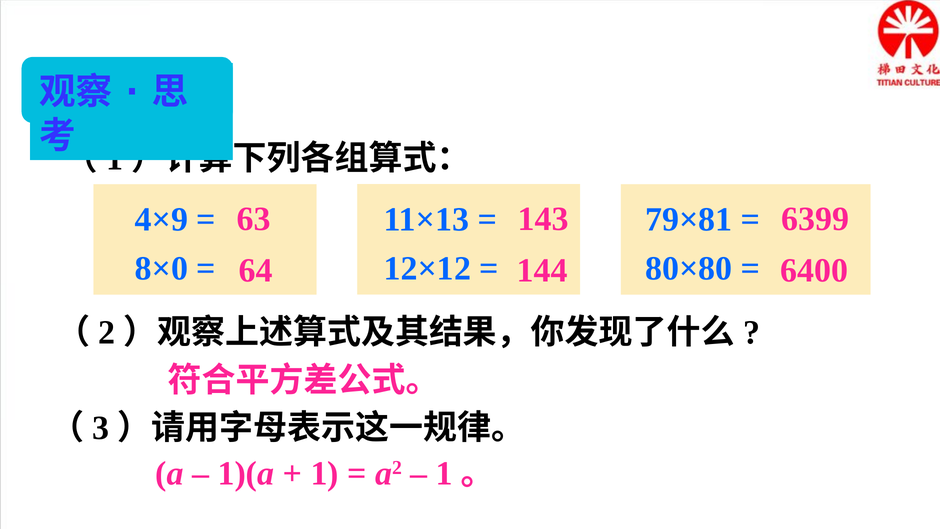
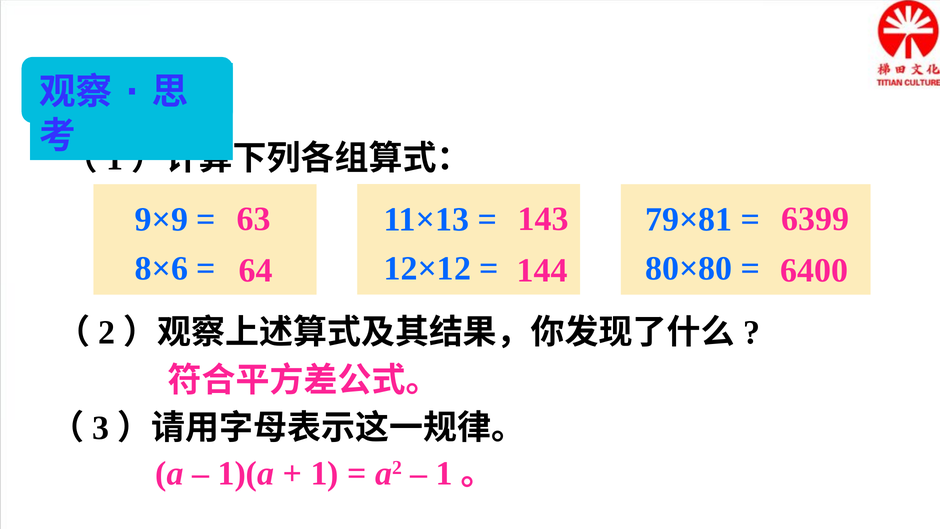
4×9: 4×9 -> 9×9
8×0: 8×0 -> 8×6
